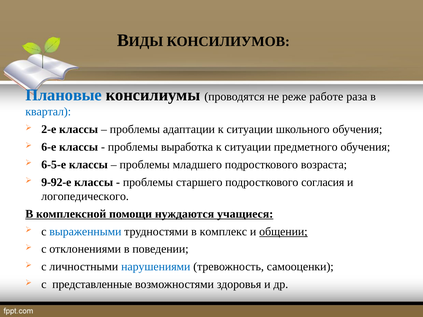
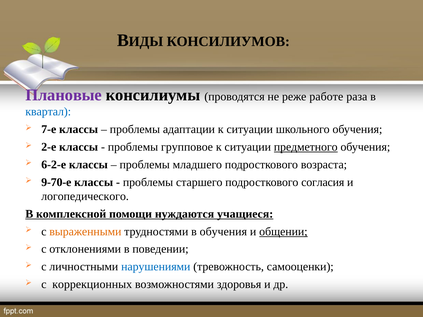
Плановые colour: blue -> purple
2-е: 2-е -> 7-е
6-е: 6-е -> 2-е
выработка: выработка -> групповое
предметного underline: none -> present
6-5-е: 6-5-е -> 6-2-е
9-92-е: 9-92-е -> 9-70-е
выраженными colour: blue -> orange
в комплекс: комплекс -> обучения
представленные: представленные -> коррекционных
